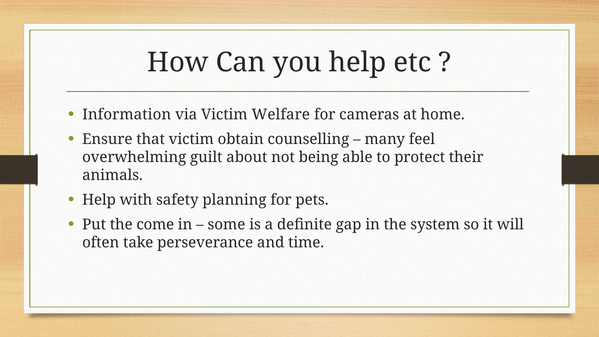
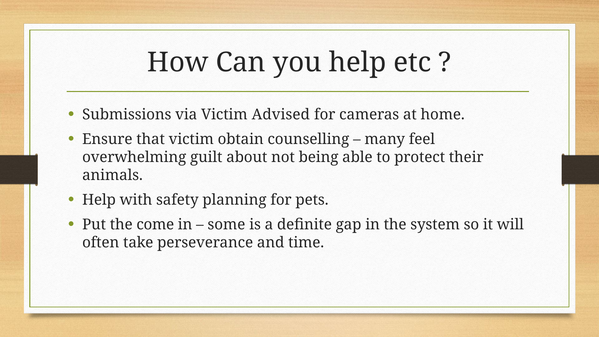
Information: Information -> Submissions
Welfare: Welfare -> Advised
